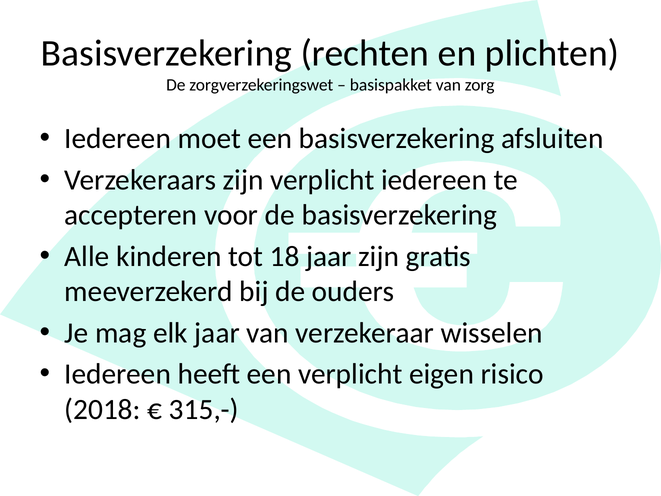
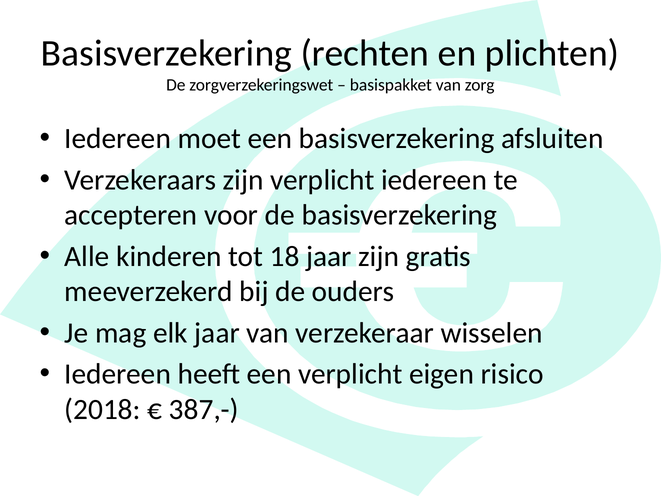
315,-: 315,- -> 387,-
